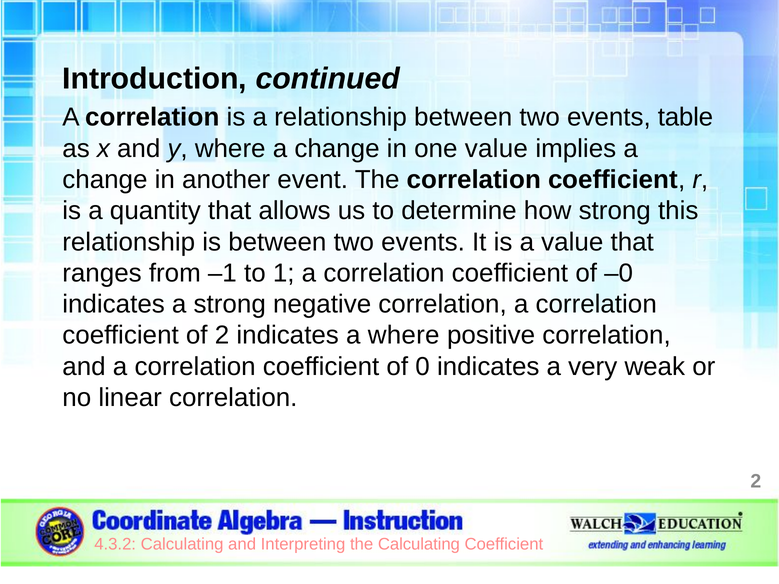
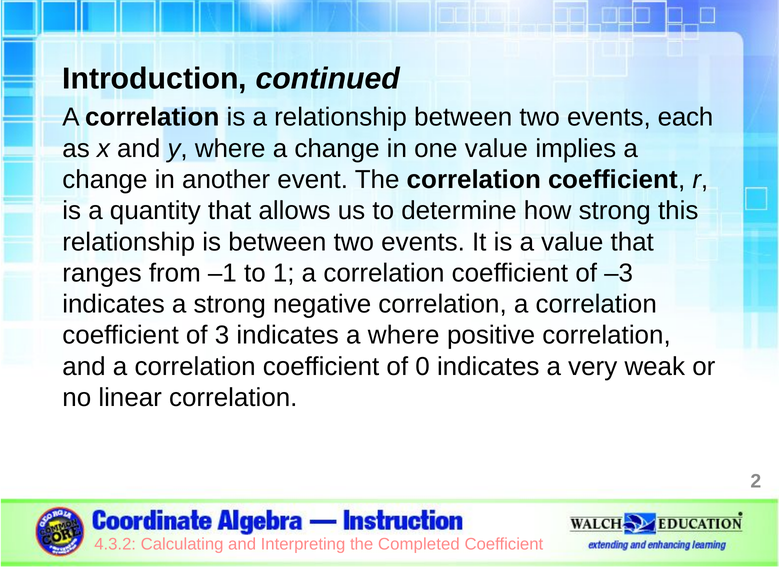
table: table -> each
–0: –0 -> –3
of 2: 2 -> 3
the Calculating: Calculating -> Completed
